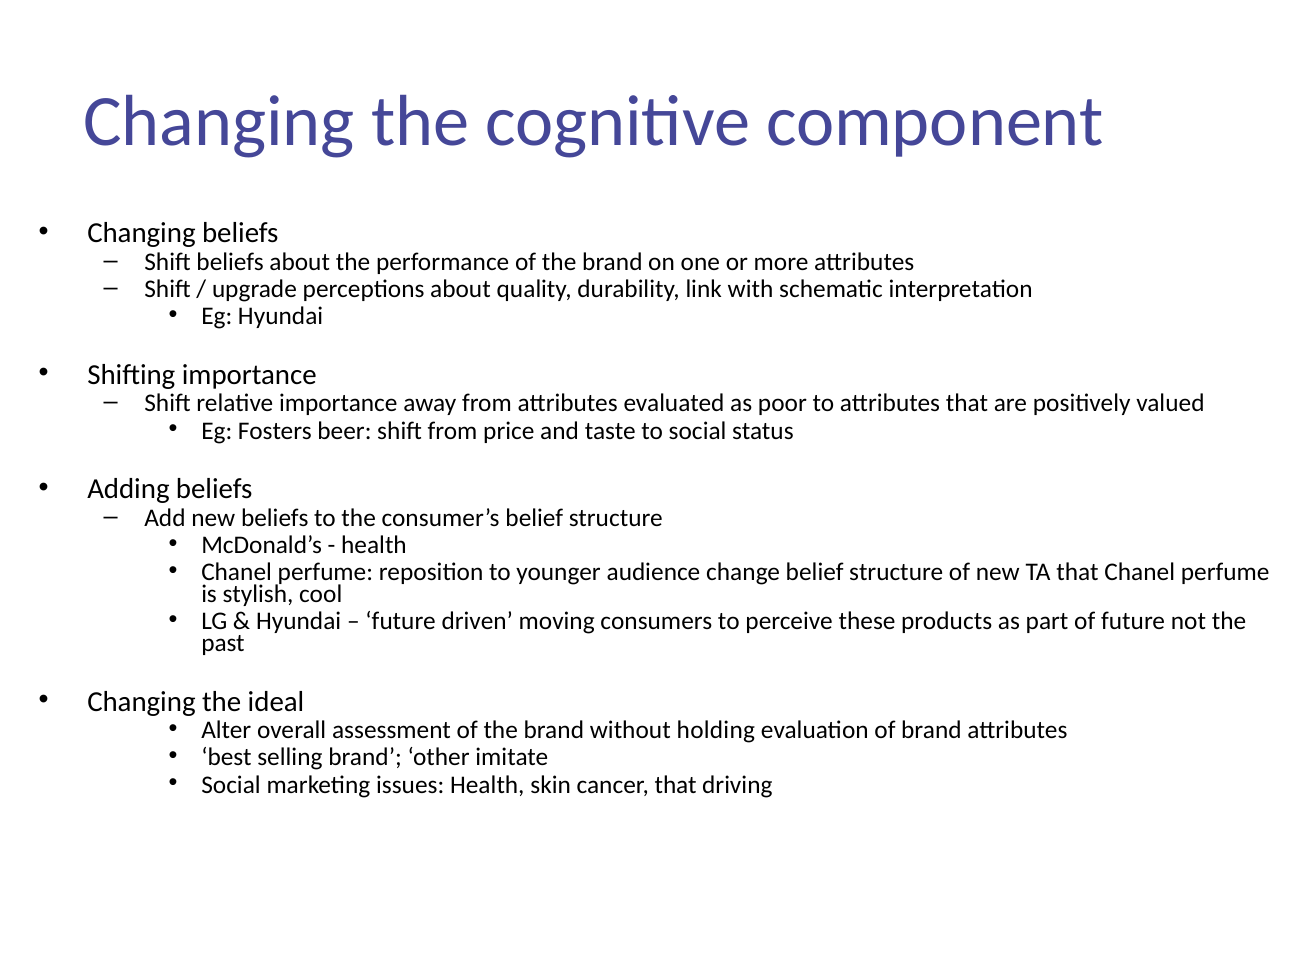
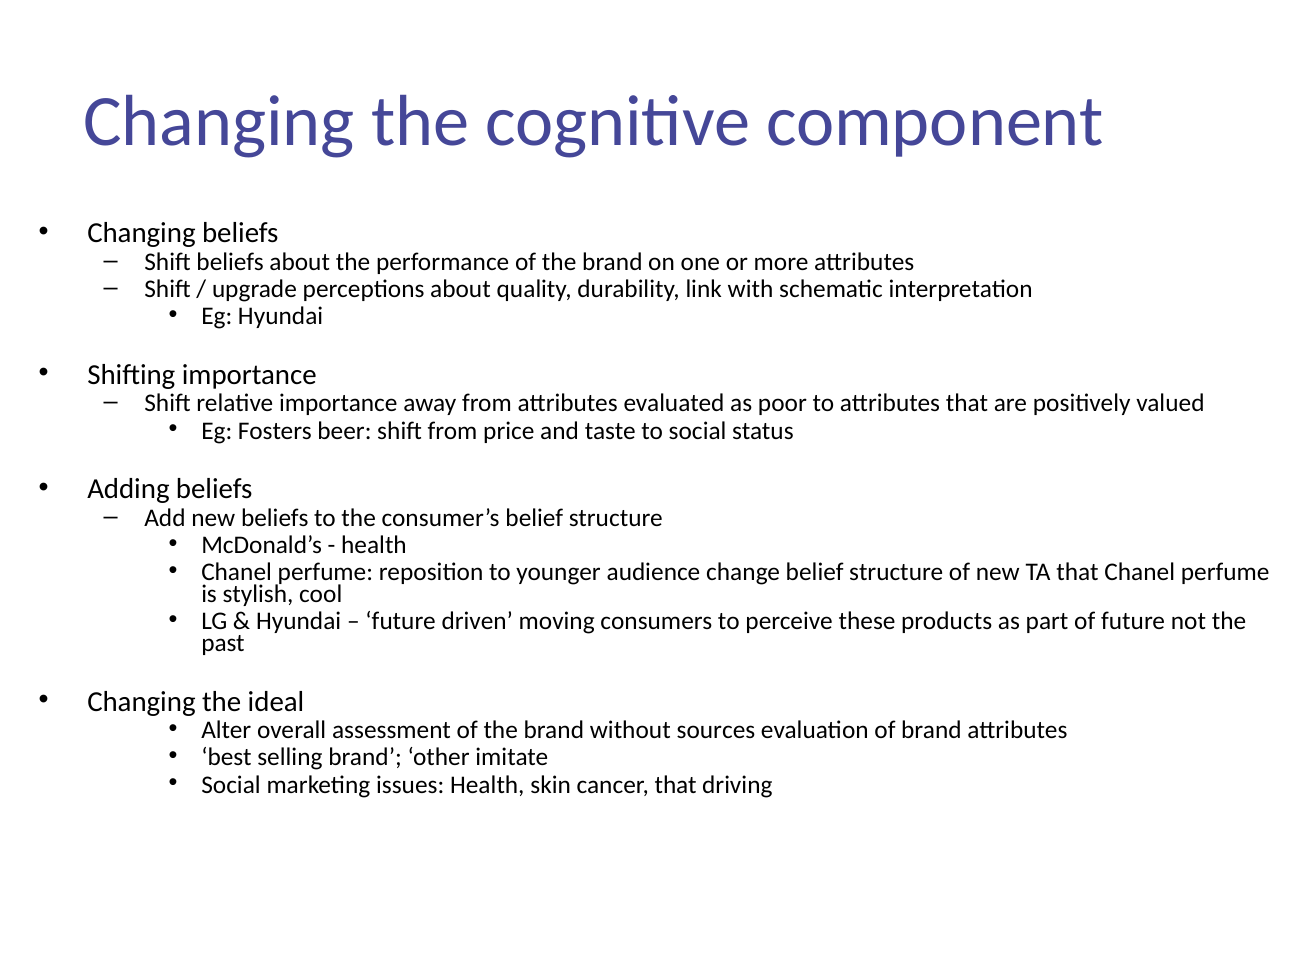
holding: holding -> sources
